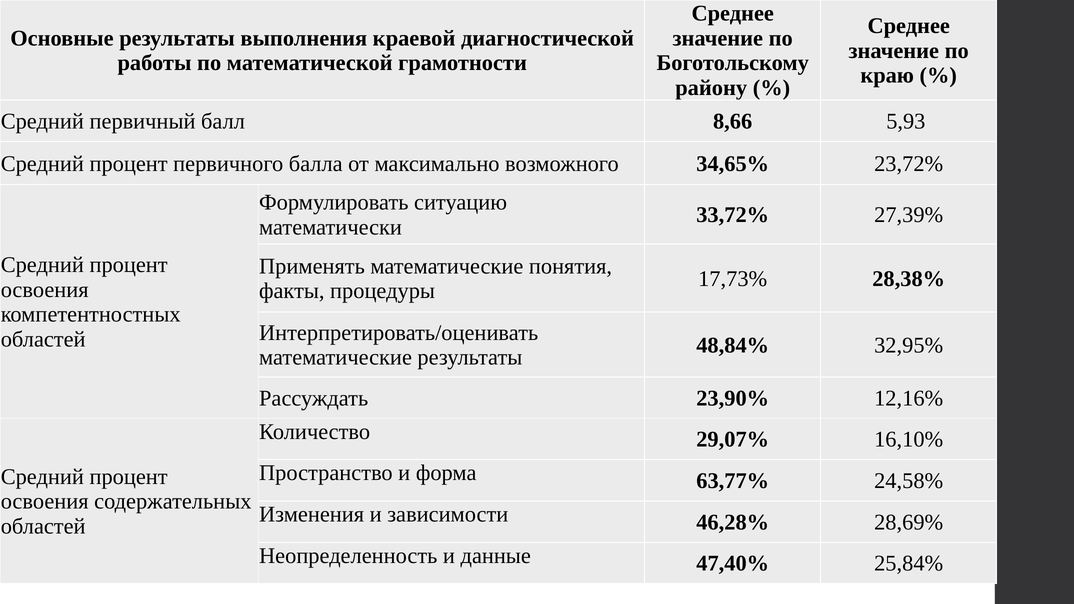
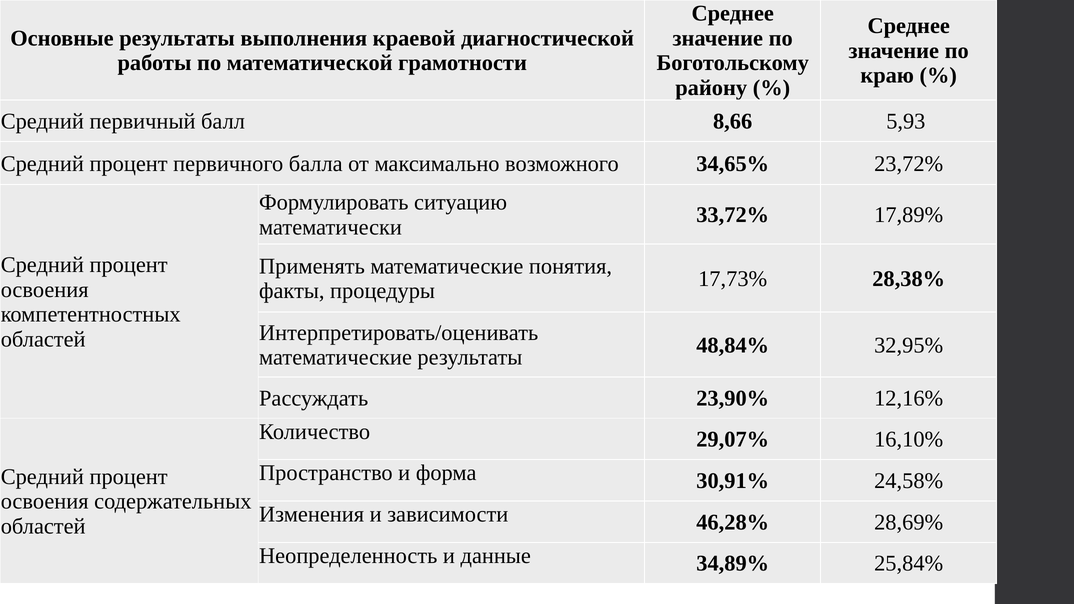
27,39%: 27,39% -> 17,89%
63,77%: 63,77% -> 30,91%
47,40%: 47,40% -> 34,89%
